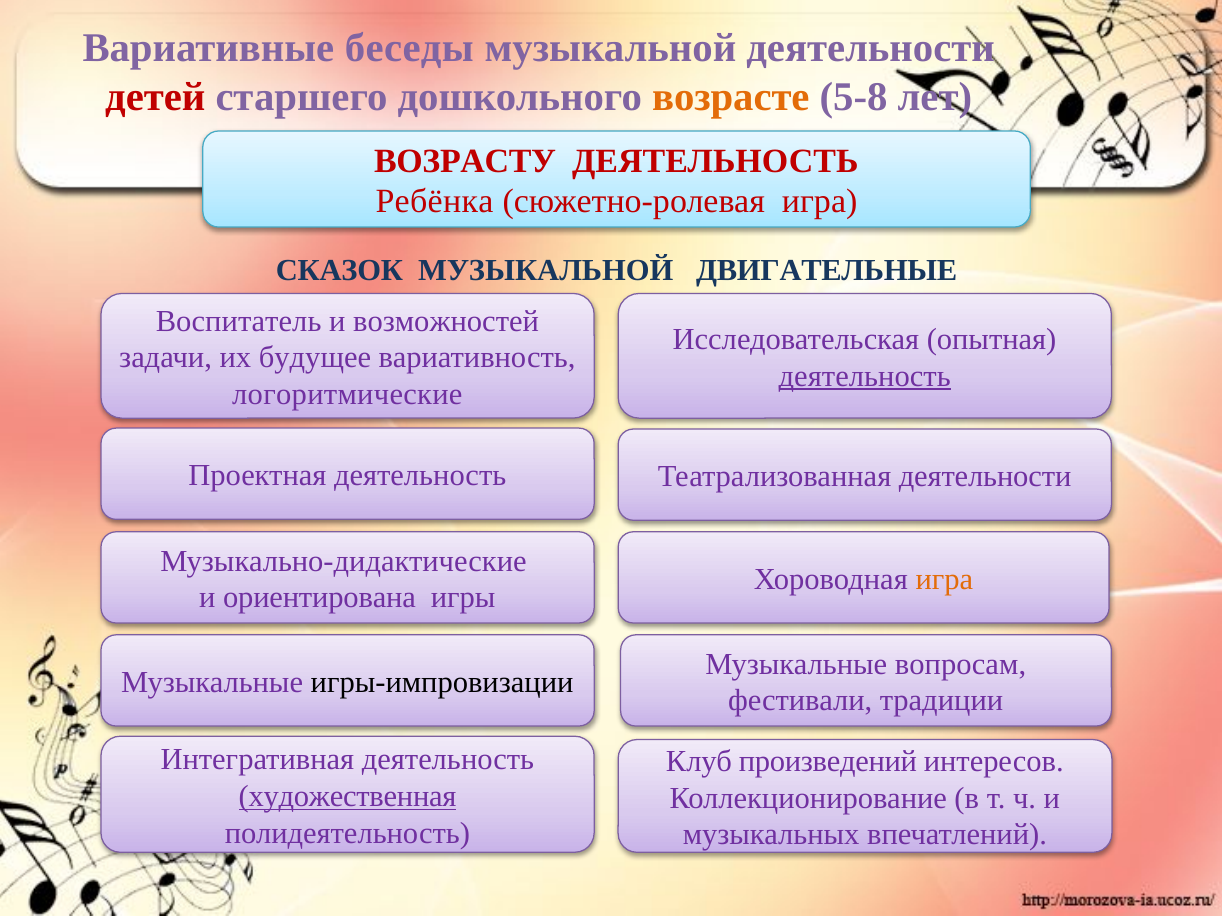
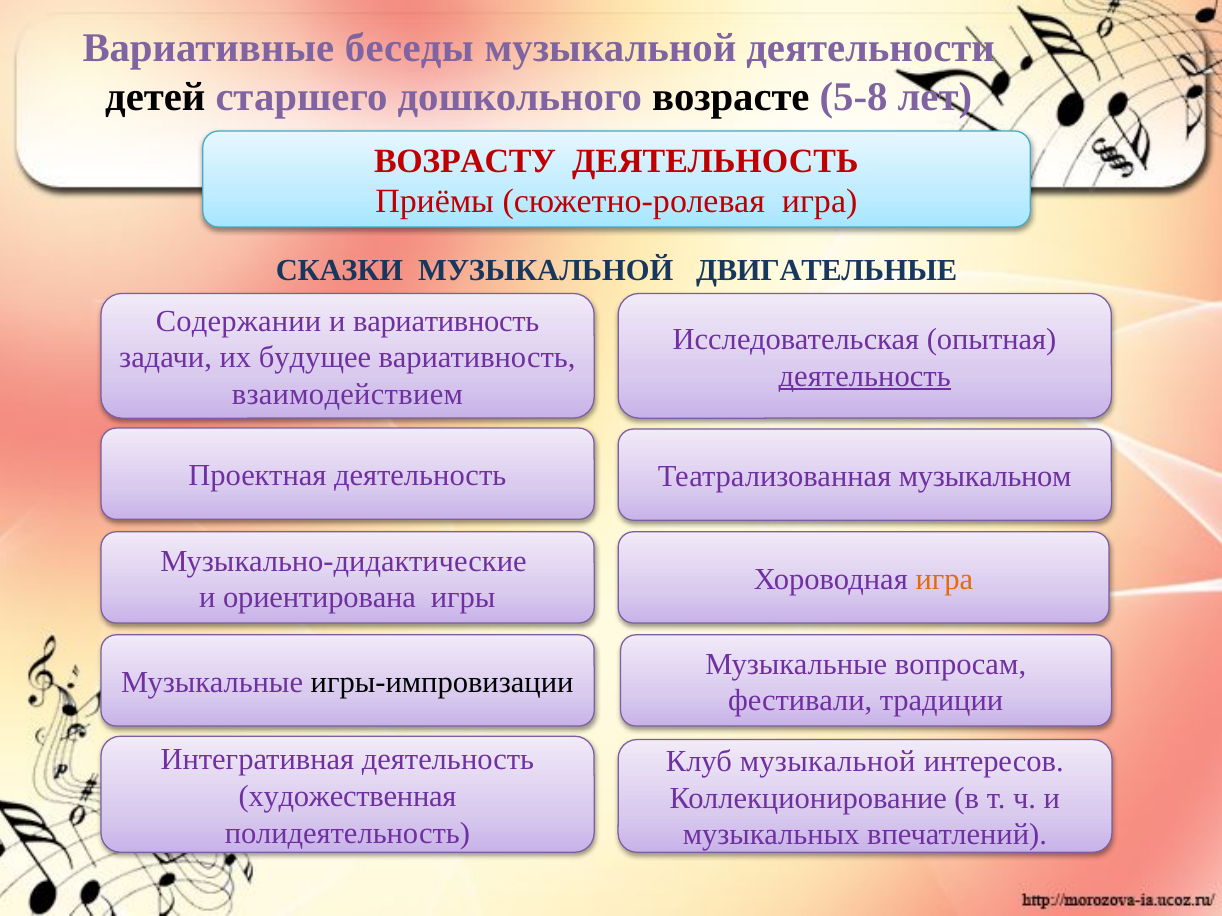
детей colour: red -> black
возрасте colour: orange -> black
Ребёнка: Ребёнка -> Приёмы
СКАЗОК: СКАЗОК -> СКАЗКИ
Воспитатель: Воспитатель -> Содержании
и возможностей: возможностей -> вариативность
логоритмические: логоритмические -> взаимодействием
Театрализованная деятельности: деятельности -> музыкальном
Клуб произведений: произведений -> музыкальной
художественная underline: present -> none
